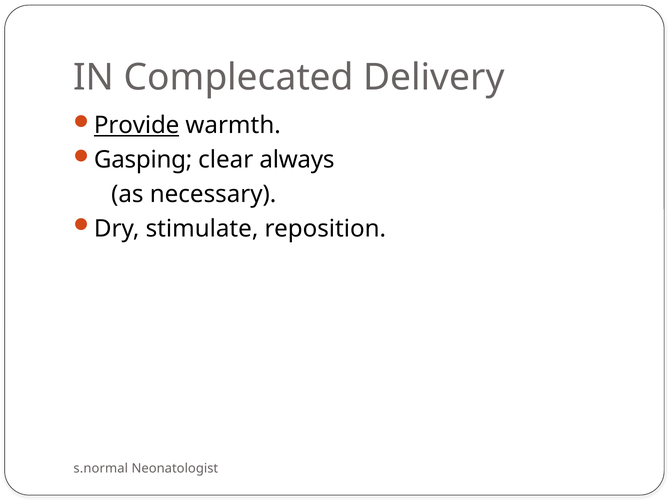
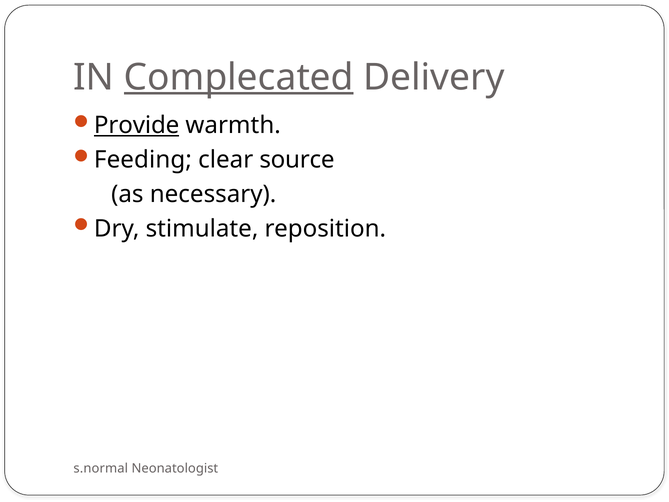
Complecated underline: none -> present
Gasping: Gasping -> Feeding
always: always -> source
